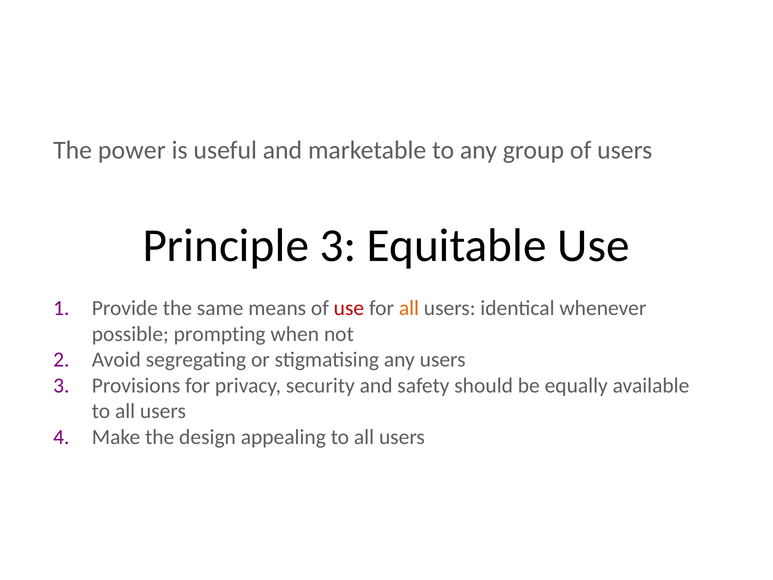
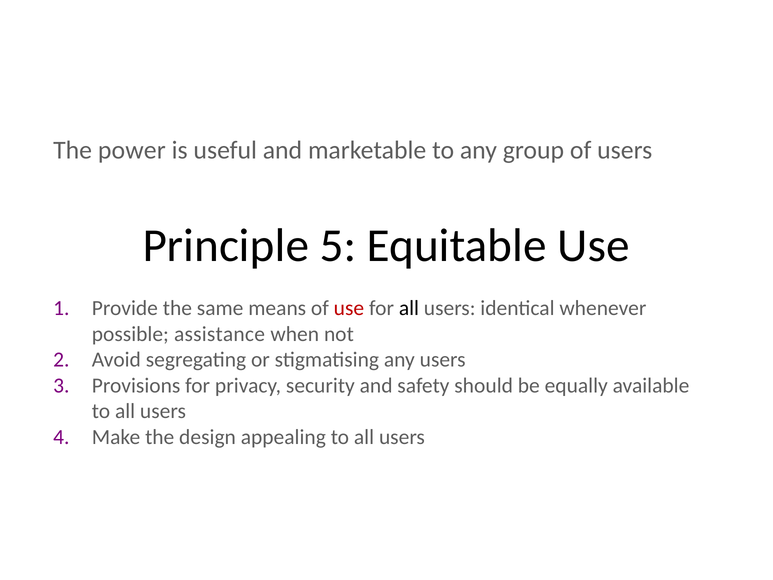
Principle 3: 3 -> 5
all at (409, 308) colour: orange -> black
prompting: prompting -> assistance
